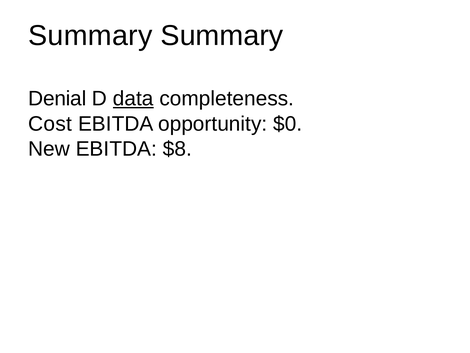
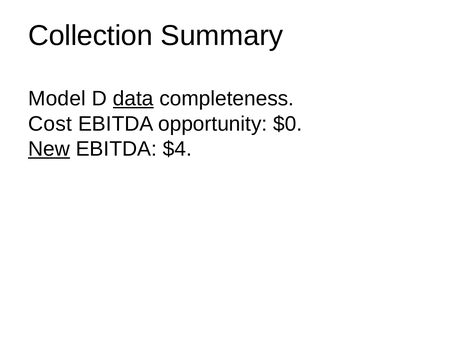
Summary at (90, 36): Summary -> Collection
Denial: Denial -> Model
New underline: none -> present
$8: $8 -> $4
